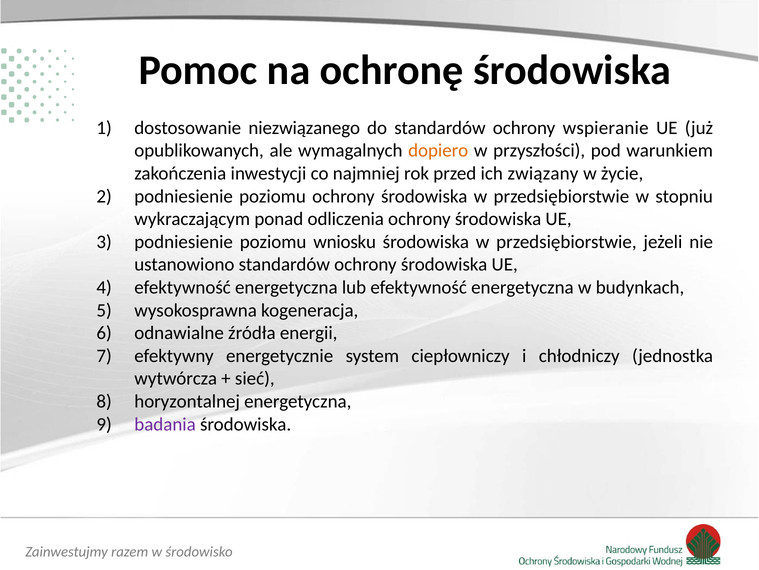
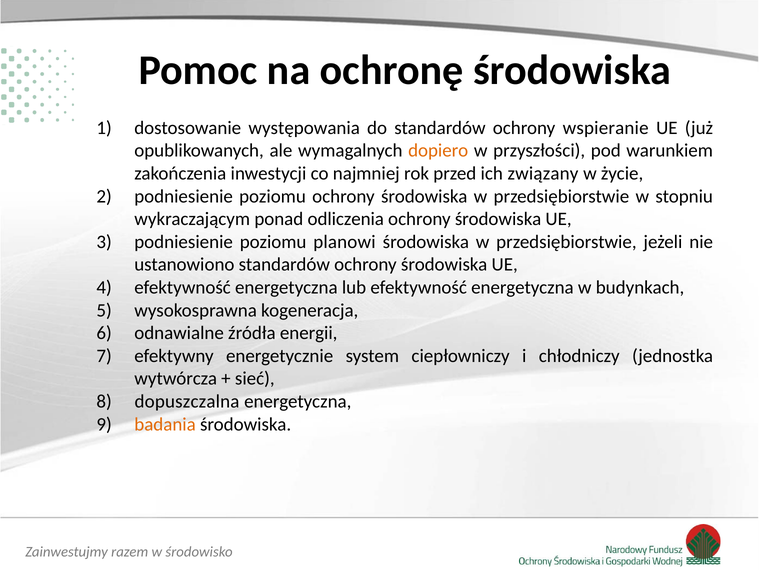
niezwiązanego: niezwiązanego -> występowania
wniosku: wniosku -> planowi
horyzontalnej: horyzontalnej -> dopuszczalna
badania colour: purple -> orange
